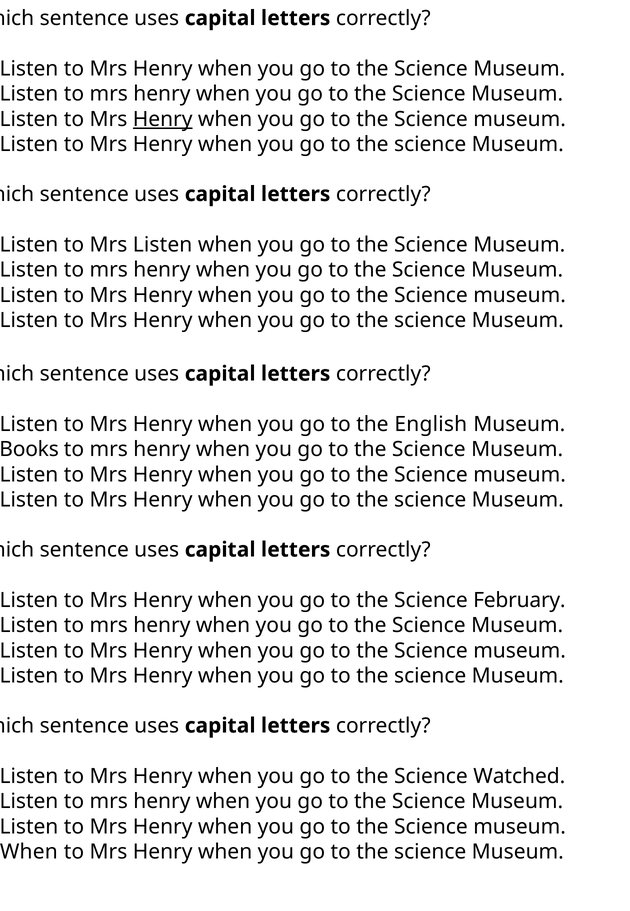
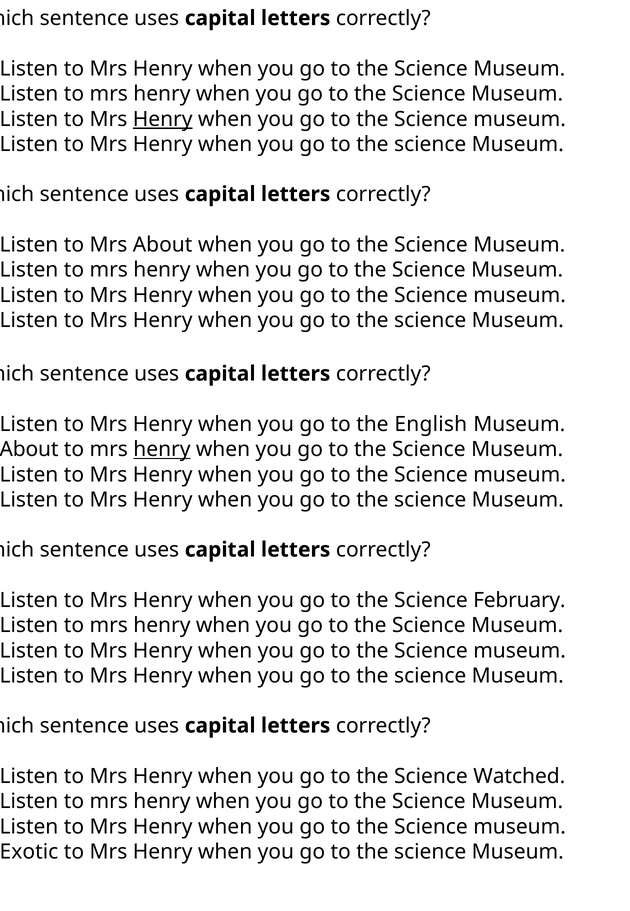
Mrs Listen: Listen -> About
Books at (29, 449): Books -> About
henry at (162, 449) underline: none -> present
When at (29, 851): When -> Exotic
